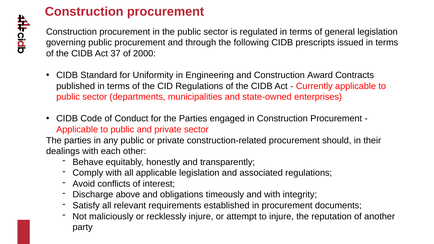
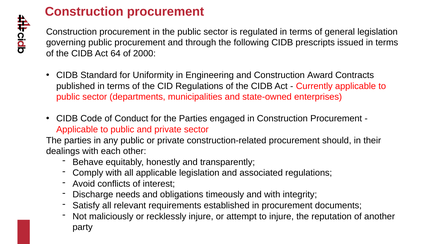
37: 37 -> 64
above: above -> needs
